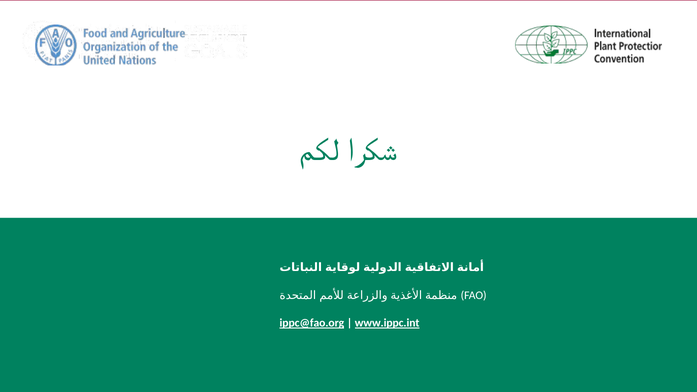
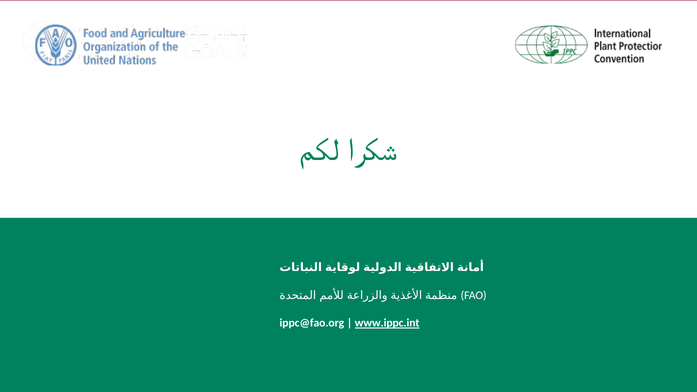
ippc@fao.org underline: present -> none
